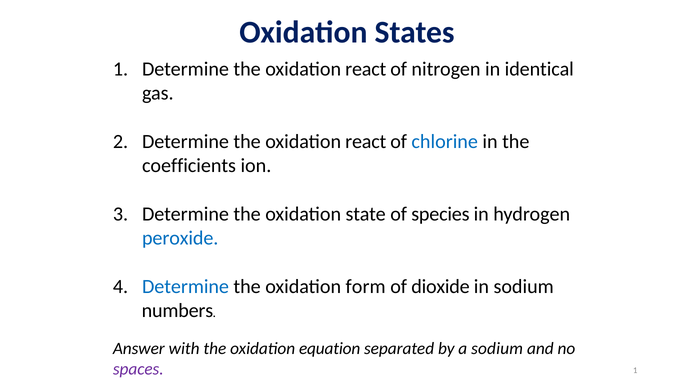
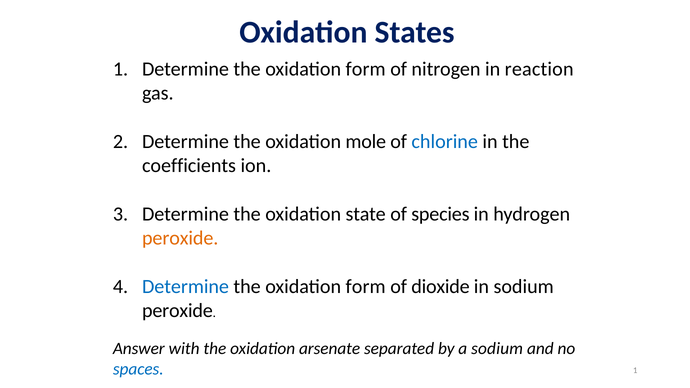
react at (366, 69): react -> form
identical: identical -> reaction
react at (366, 142): react -> mole
peroxide at (180, 238) colour: blue -> orange
numbers at (177, 311): numbers -> peroxide
equation: equation -> arsenate
spaces colour: purple -> blue
